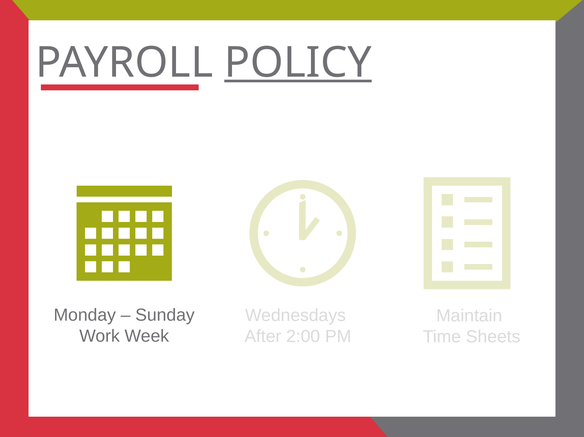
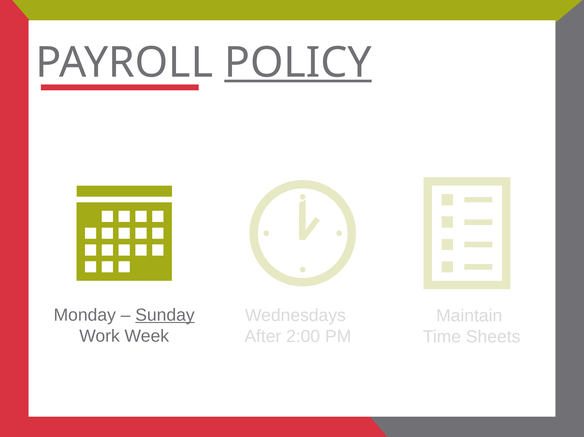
Sunday underline: none -> present
